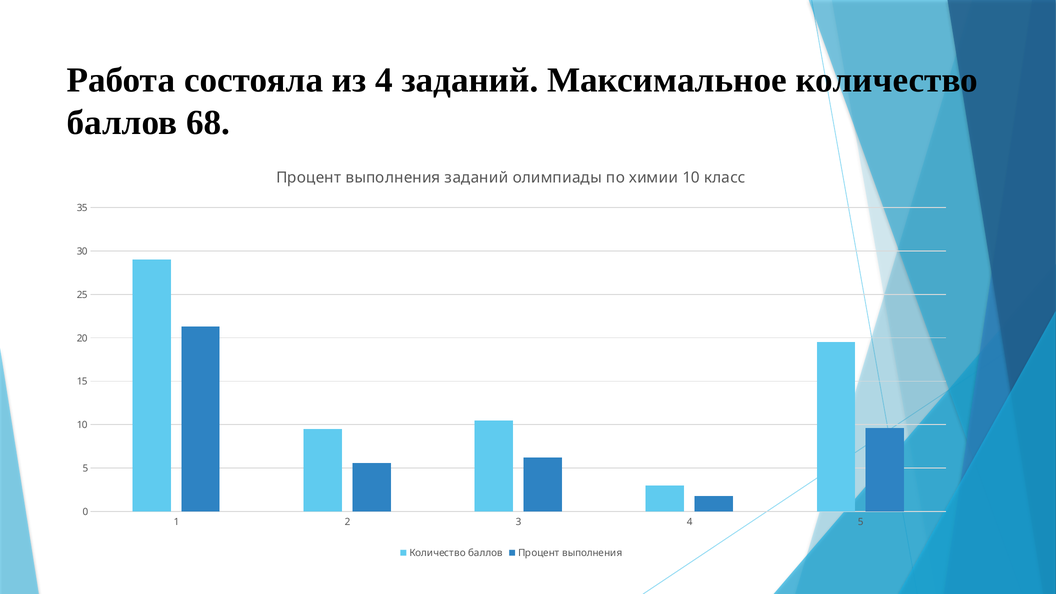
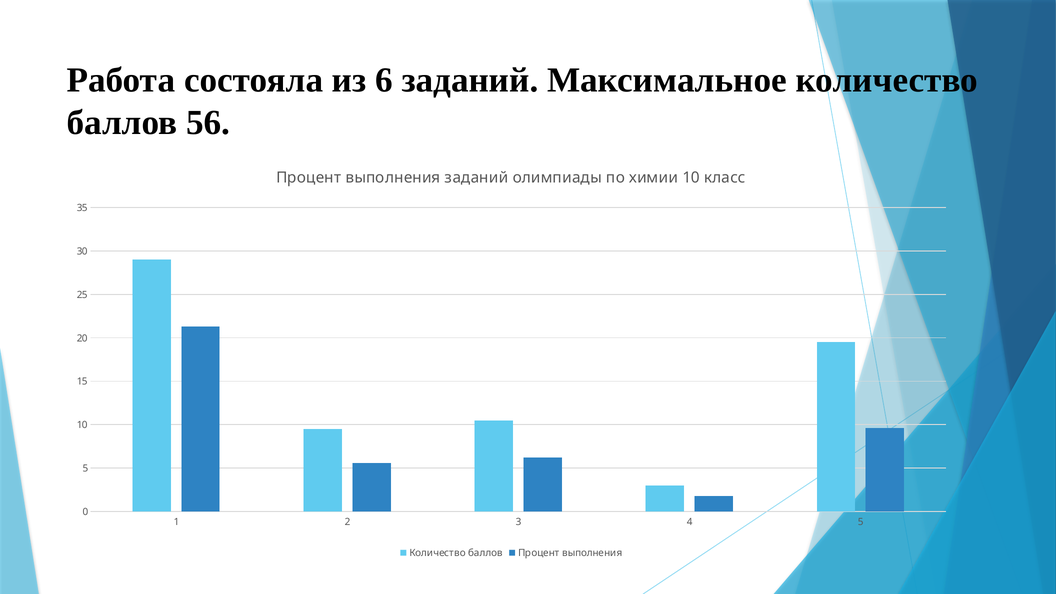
из 4: 4 -> 6
68: 68 -> 56
